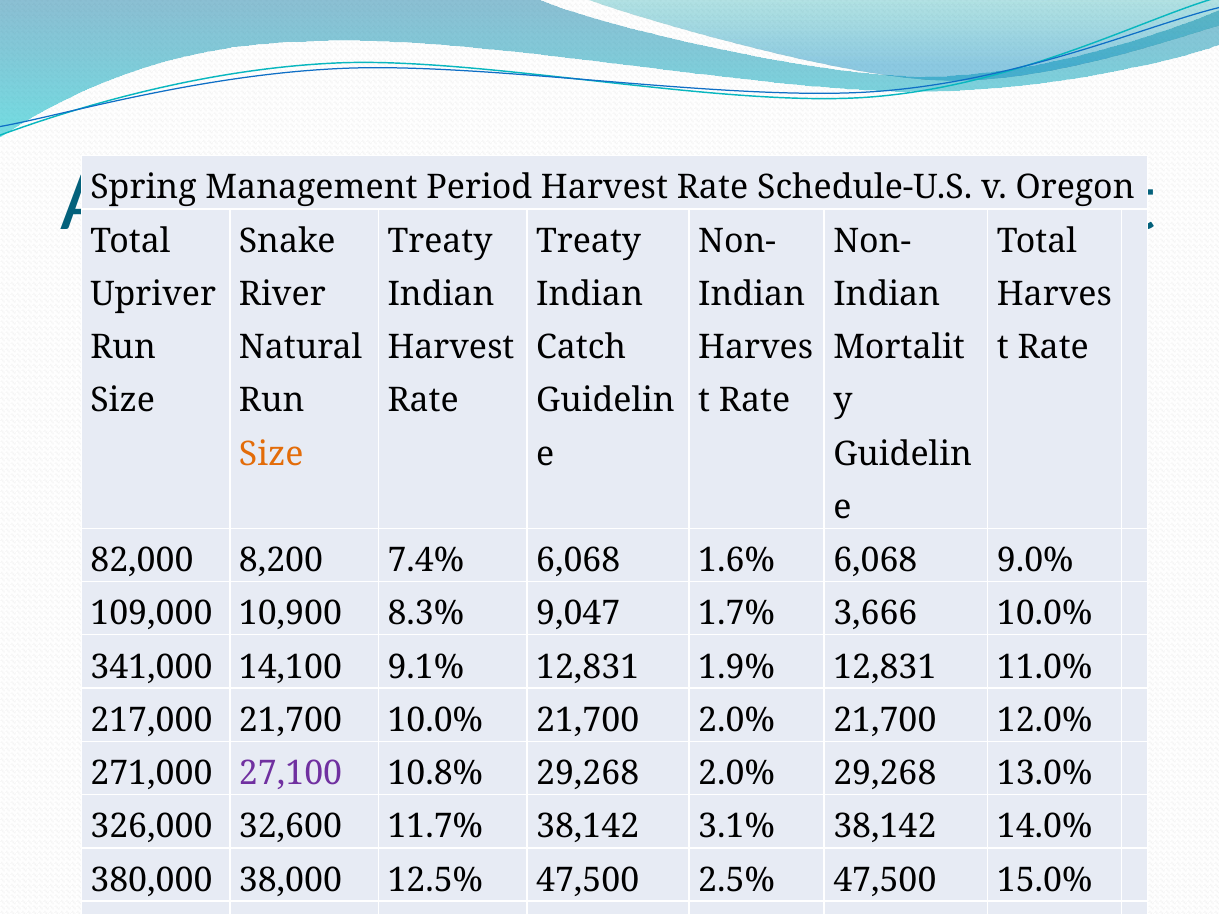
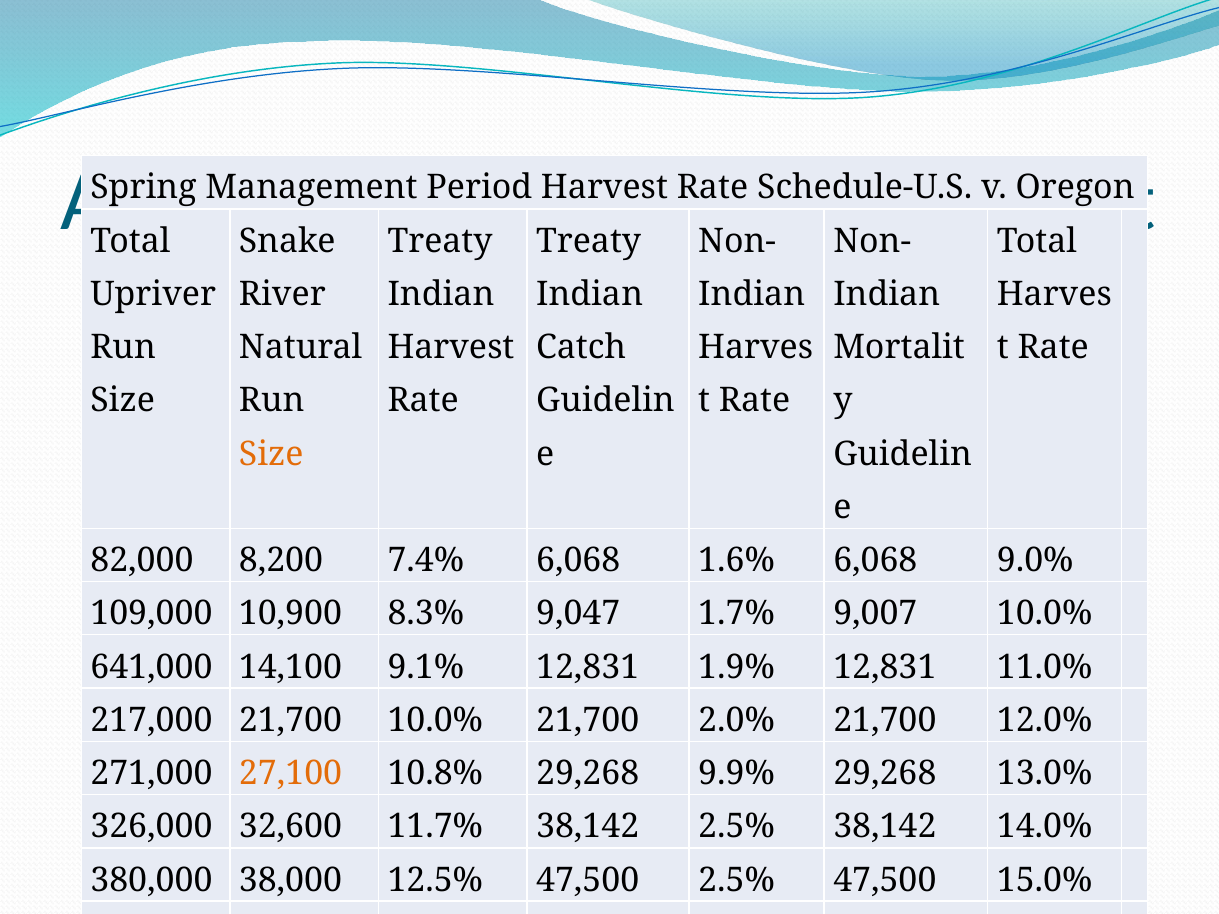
3,666: 3,666 -> 9,007
341,000: 341,000 -> 641,000
27,100 colour: purple -> orange
29,268 2.0%: 2.0% -> 9.9%
38,142 3.1%: 3.1% -> 2.5%
